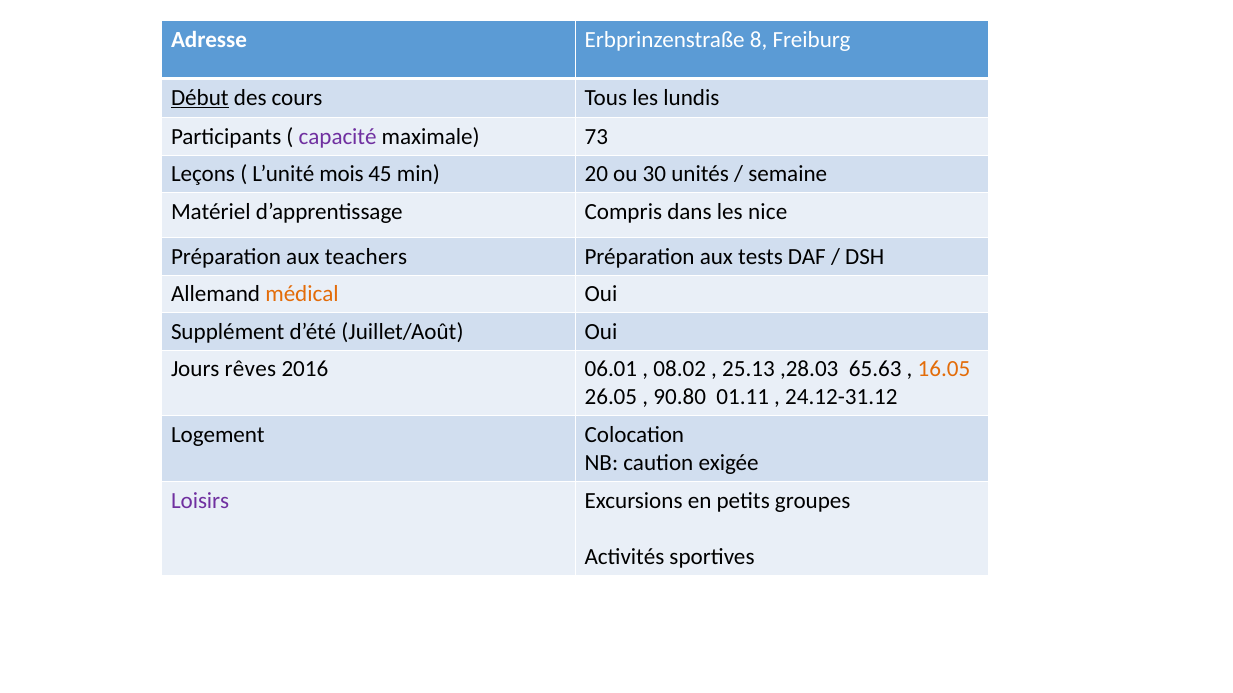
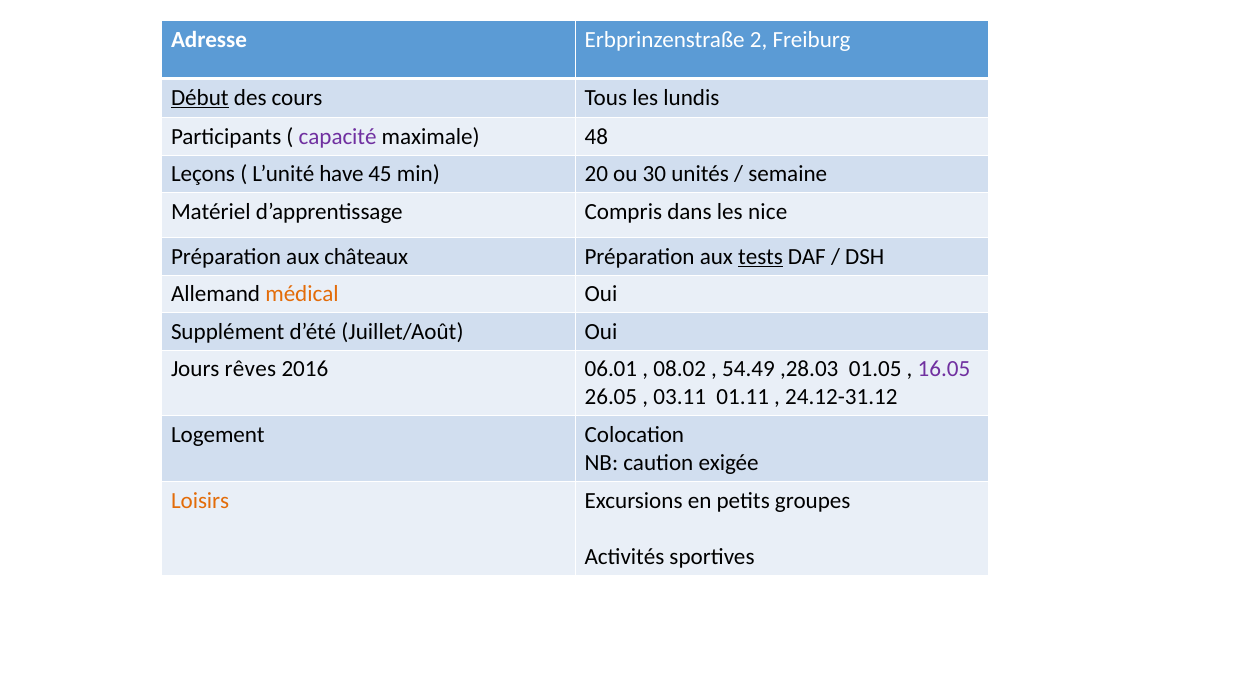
8: 8 -> 2
73: 73 -> 48
mois: mois -> have
teachers: teachers -> châteaux
tests underline: none -> present
25.13: 25.13 -> 54.49
65.63: 65.63 -> 01.05
16.05 colour: orange -> purple
90.80: 90.80 -> 03.11
Loisirs colour: purple -> orange
